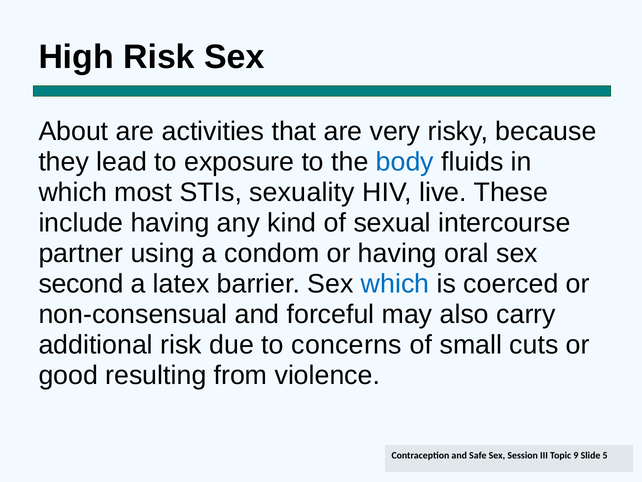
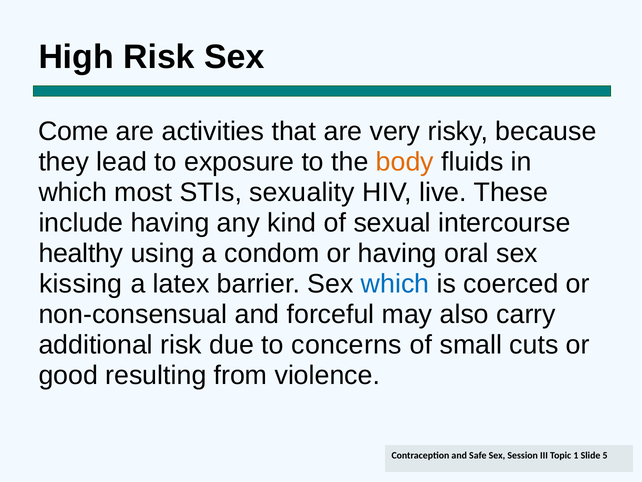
About: About -> Come
body colour: blue -> orange
partner: partner -> healthy
second: second -> kissing
9: 9 -> 1
